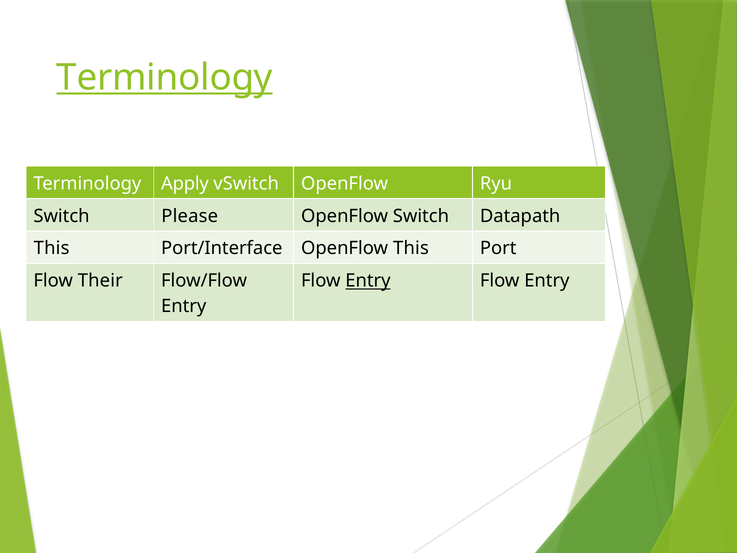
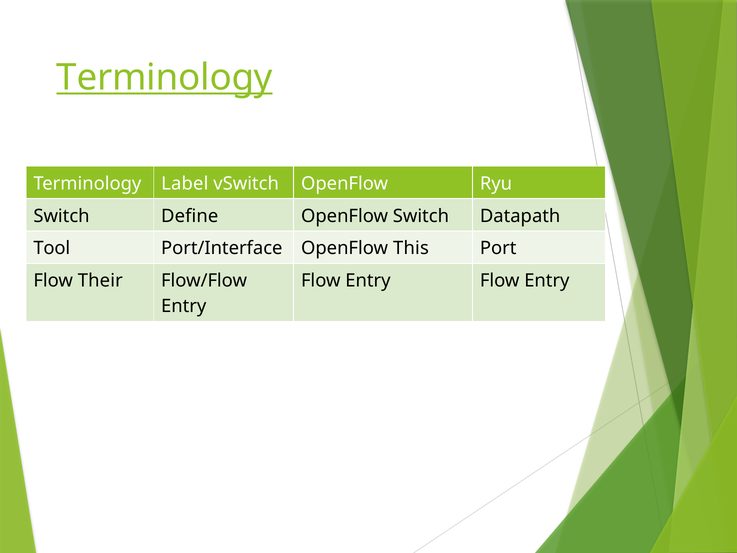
Apply: Apply -> Label
Please: Please -> Define
This at (52, 248): This -> Tool
Entry at (368, 281) underline: present -> none
